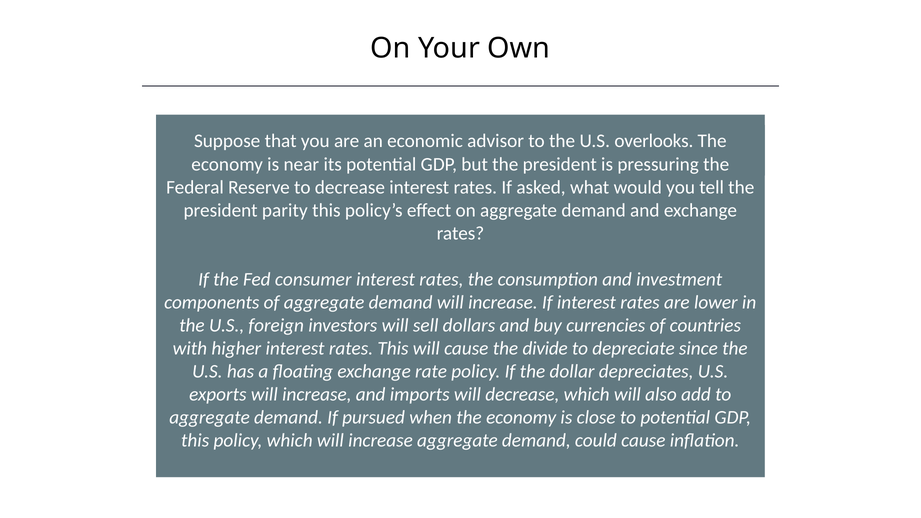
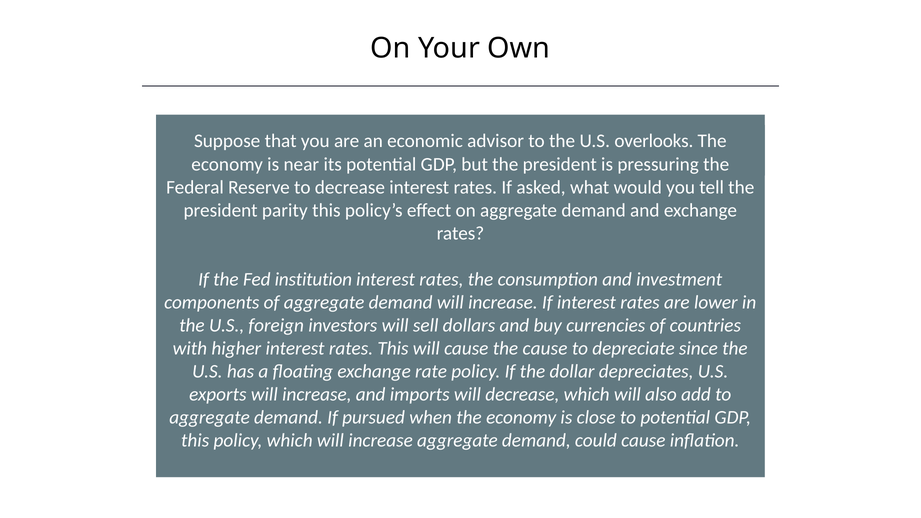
consumer: consumer -> institution
the divide: divide -> cause
